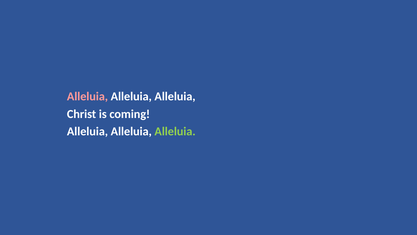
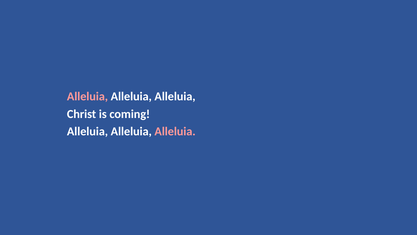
Alleluia at (175, 131) colour: light green -> pink
